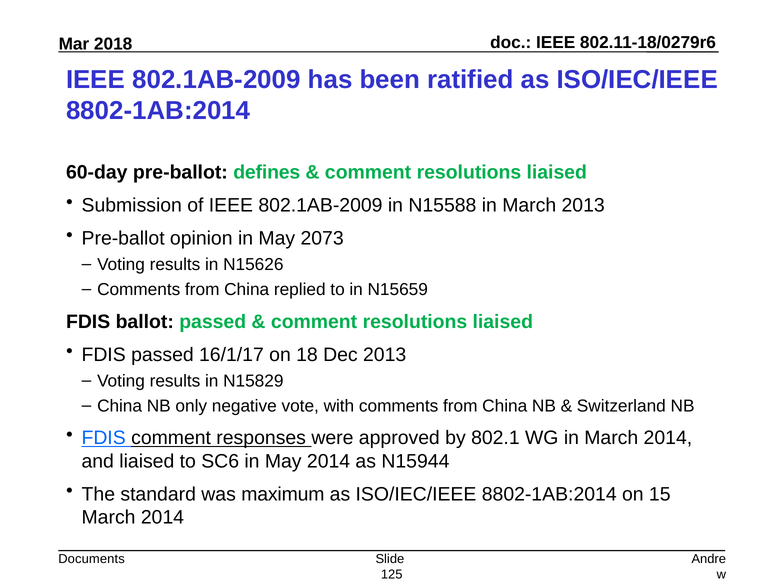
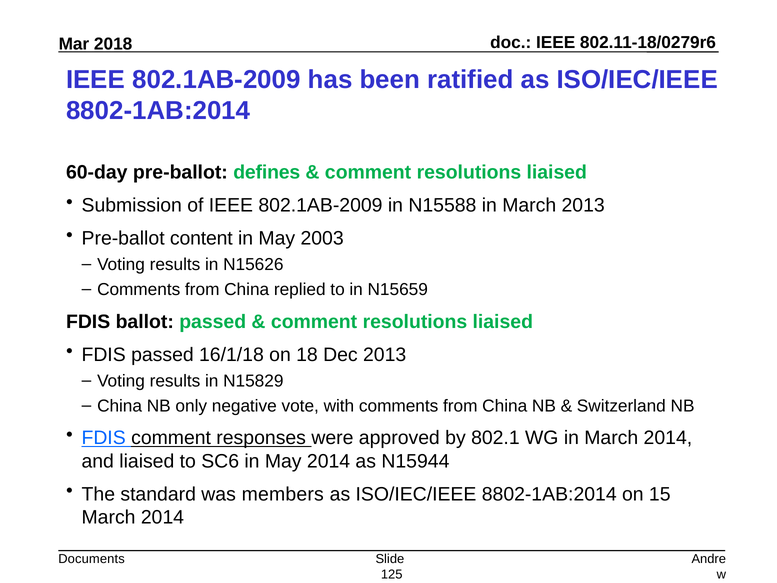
opinion: opinion -> content
2073: 2073 -> 2003
16/1/17: 16/1/17 -> 16/1/18
maximum: maximum -> members
